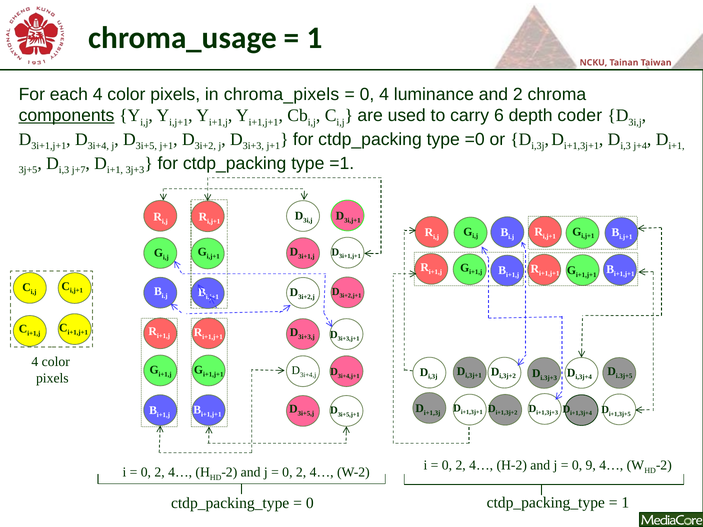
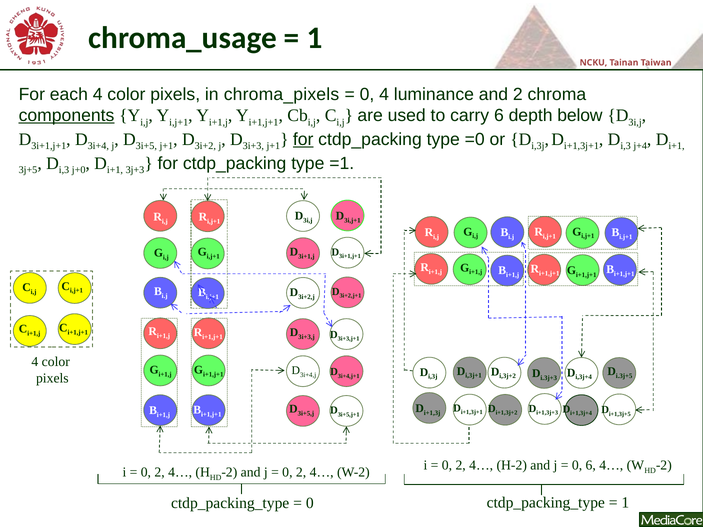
coder: coder -> below
for at (303, 139) underline: none -> present
j+7: j+7 -> j+0
0 9: 9 -> 6
